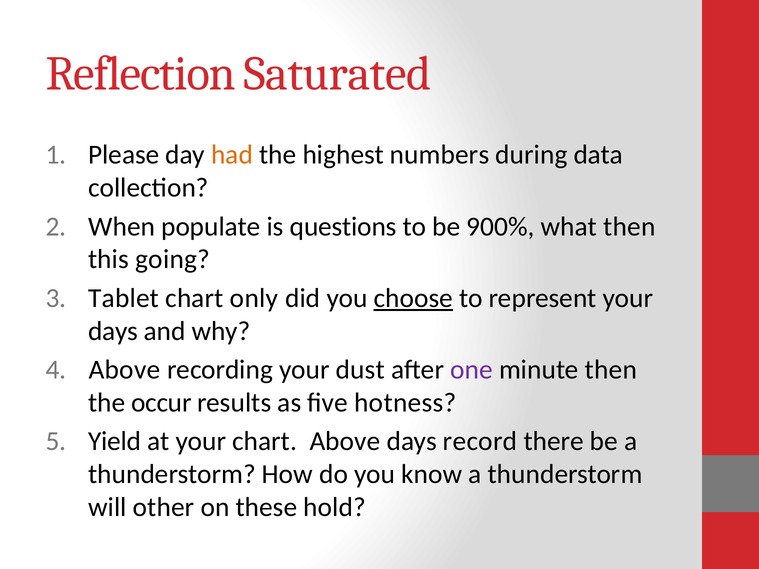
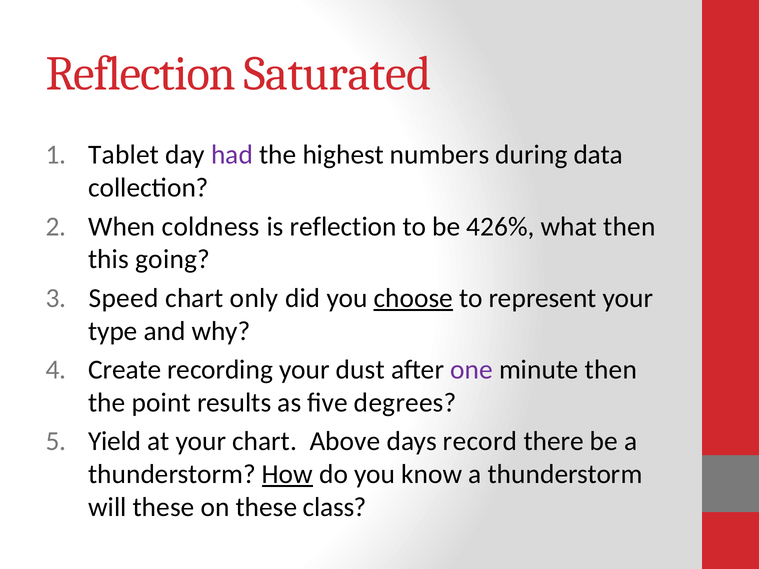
Please: Please -> Tablet
had colour: orange -> purple
populate: populate -> coldness
is questions: questions -> reflection
900%: 900% -> 426%
Tablet: Tablet -> Speed
days at (113, 331): days -> type
Above at (124, 370): Above -> Create
occur: occur -> point
hotness: hotness -> degrees
How underline: none -> present
will other: other -> these
hold: hold -> class
